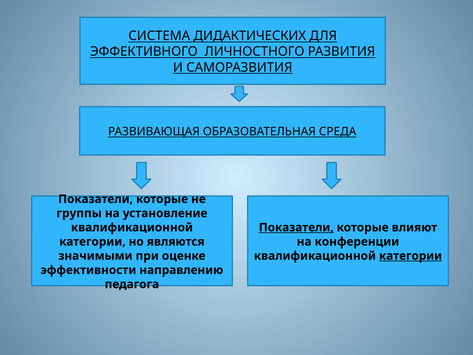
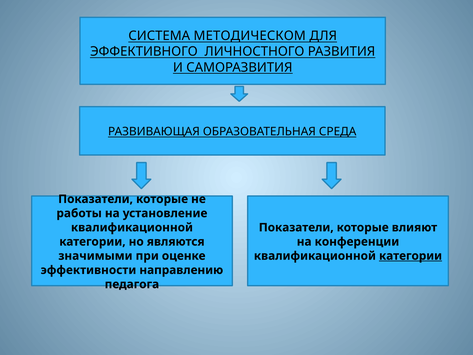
ДИДАКТИЧЕСКИХ: ДИДАКТИЧЕСКИХ -> МЕТОДИЧЕСКОМ
группы: группы -> работы
Показатели at (296, 227) underline: present -> none
